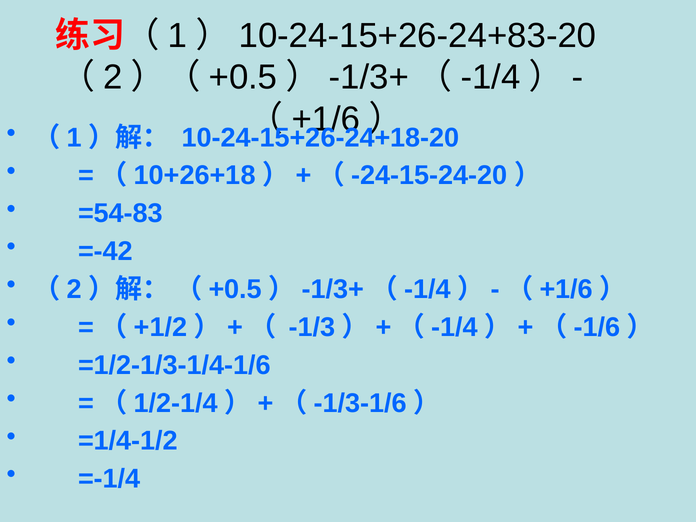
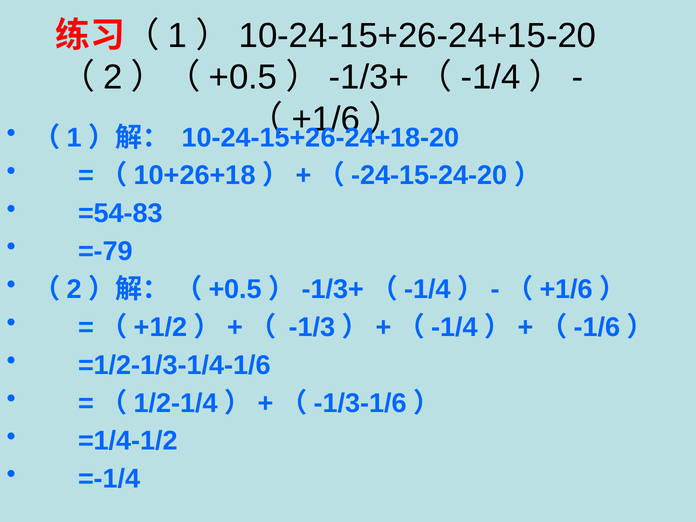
10-24-15+26-24+83-20: 10-24-15+26-24+83-20 -> 10-24-15+26-24+15-20
=-42: =-42 -> =-79
